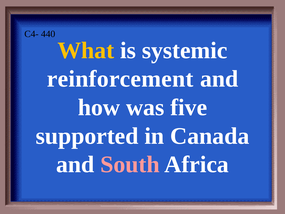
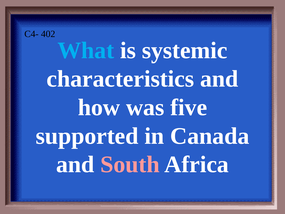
440: 440 -> 402
What colour: yellow -> light blue
reinforcement: reinforcement -> characteristics
